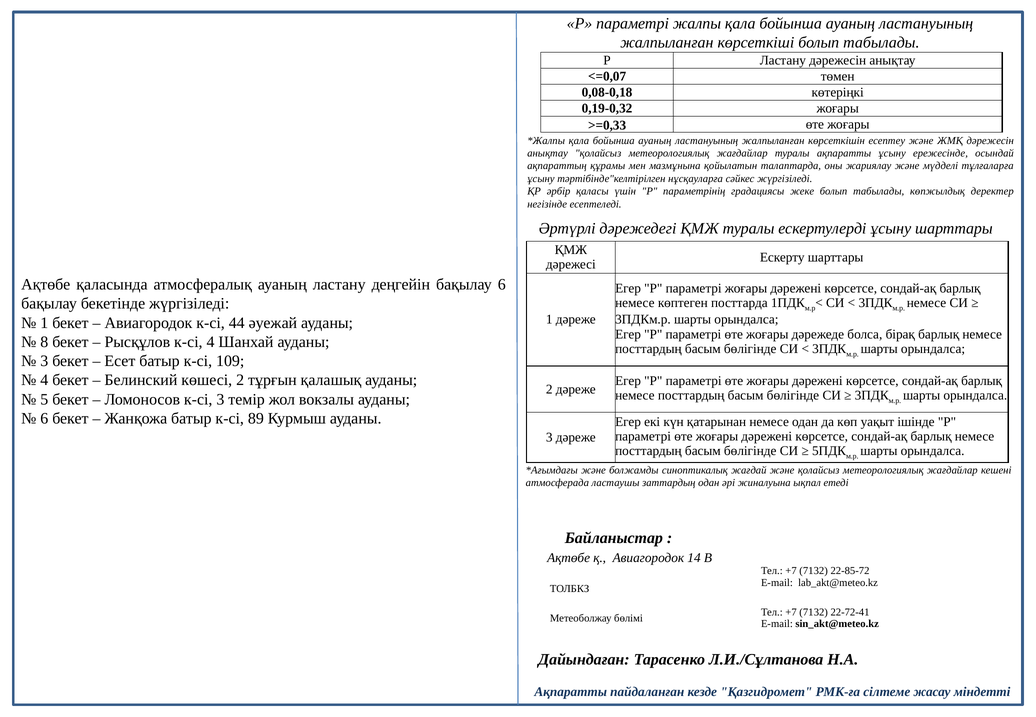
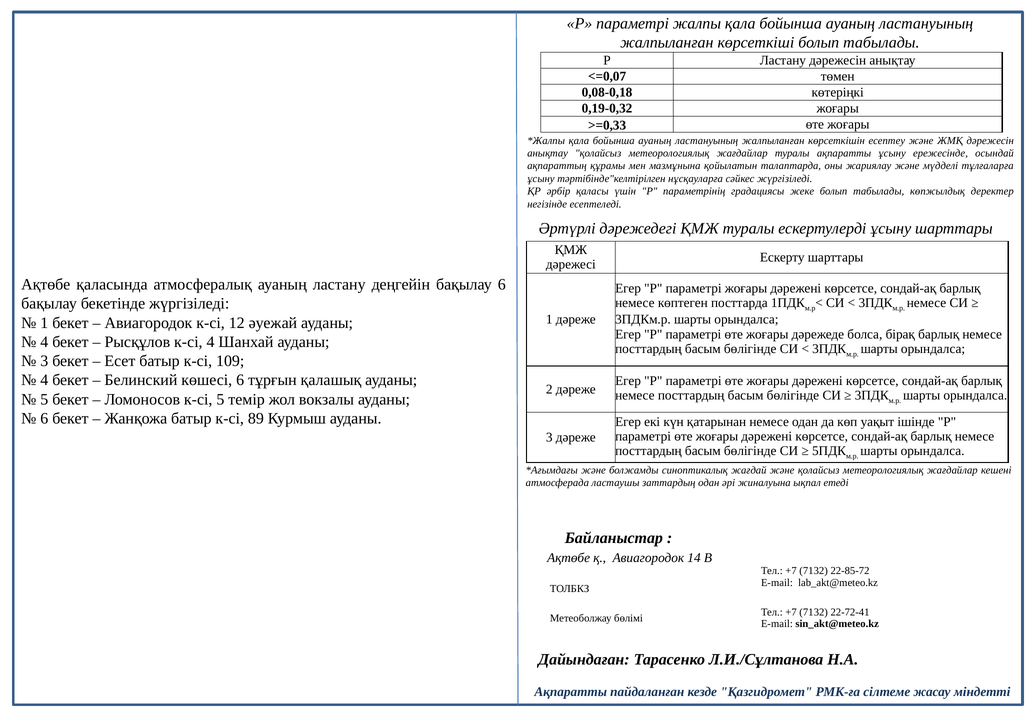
44: 44 -> 12
8 at (44, 342): 8 -> 4
көшесі 2: 2 -> 6
к-сі 3: 3 -> 5
